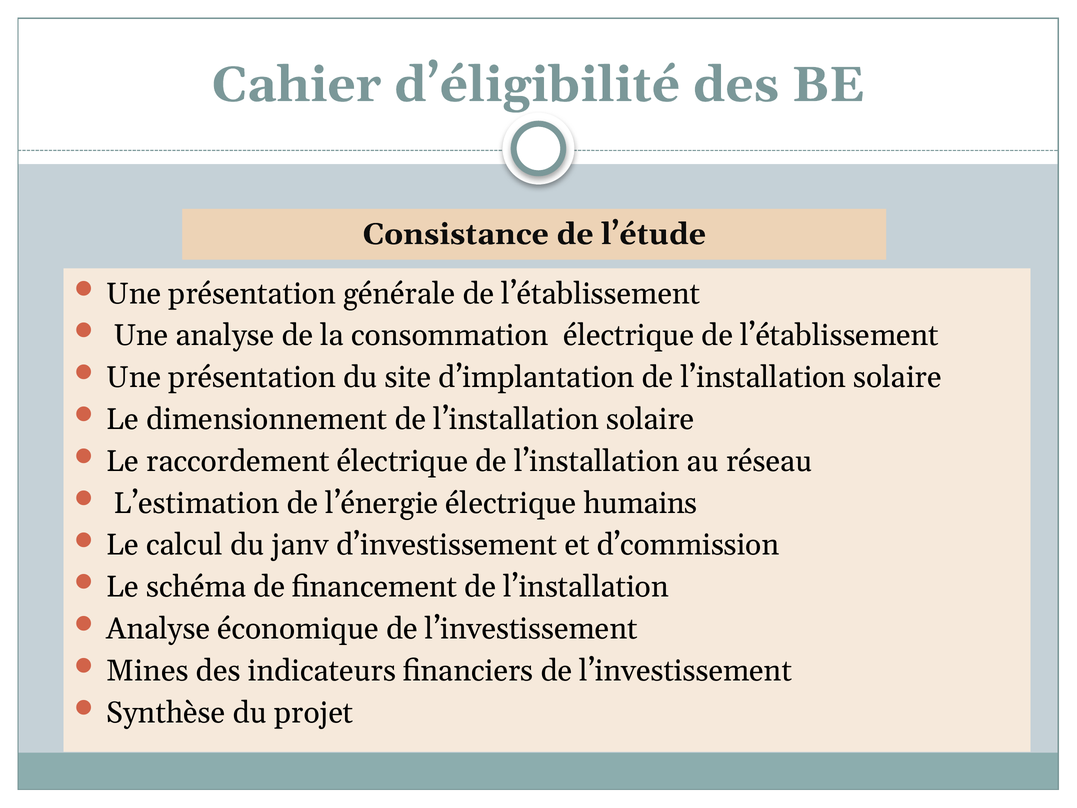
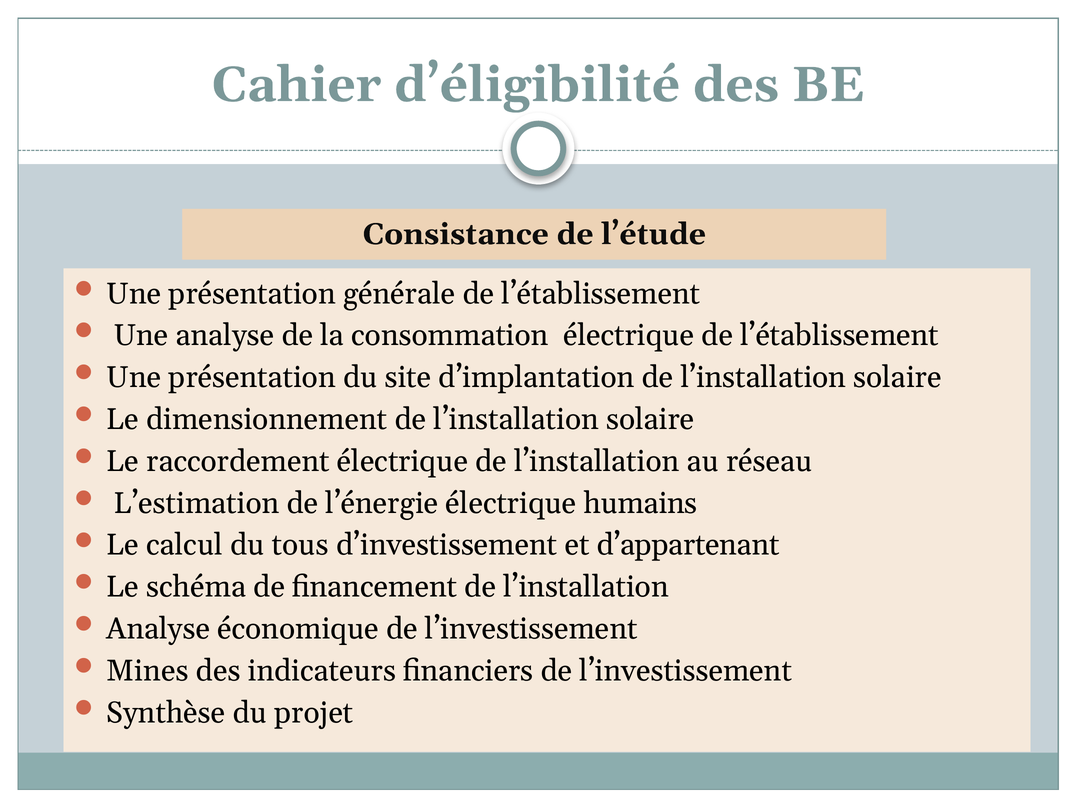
janv: janv -> tous
d’commission: d’commission -> d’appartenant
